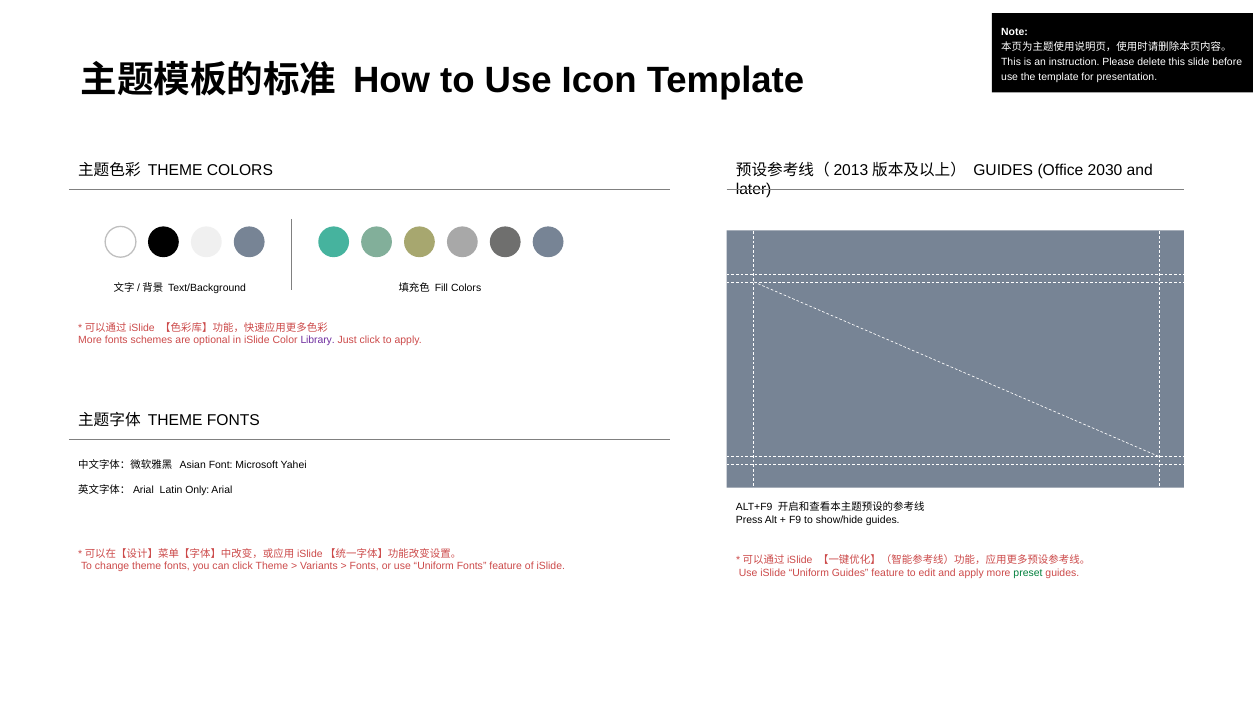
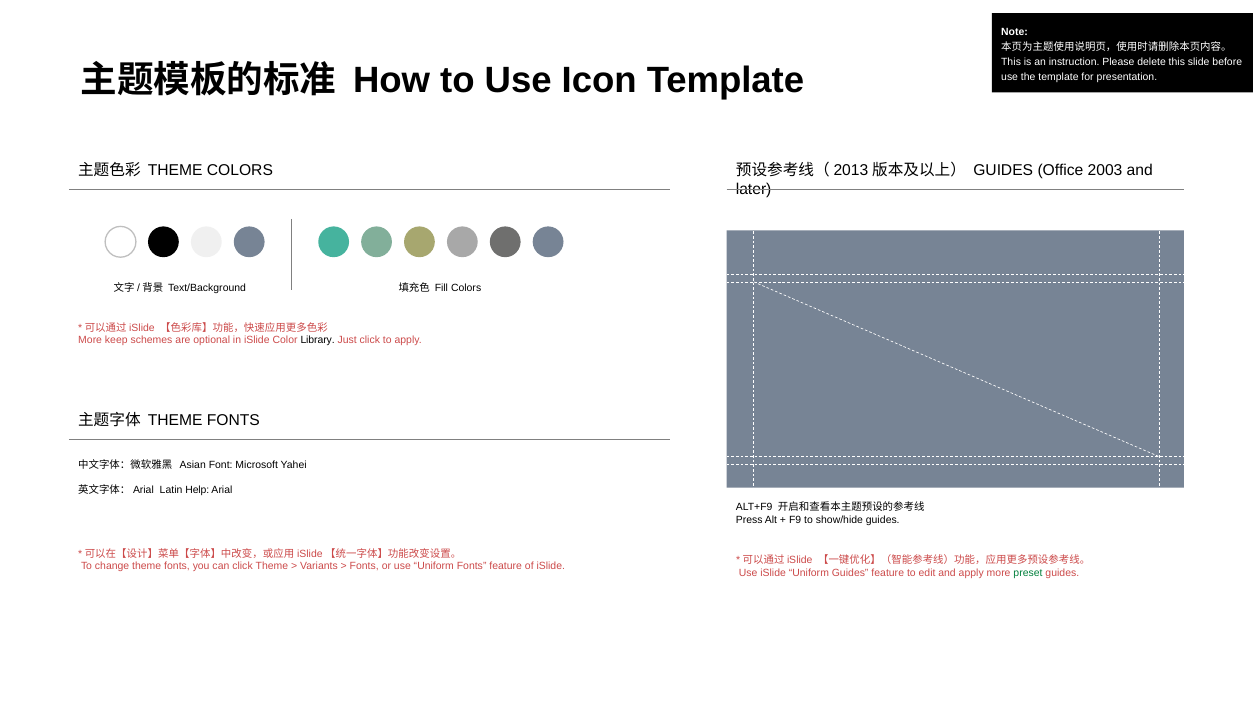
2030: 2030 -> 2003
More fonts: fonts -> keep
Library colour: purple -> black
Only: Only -> Help
